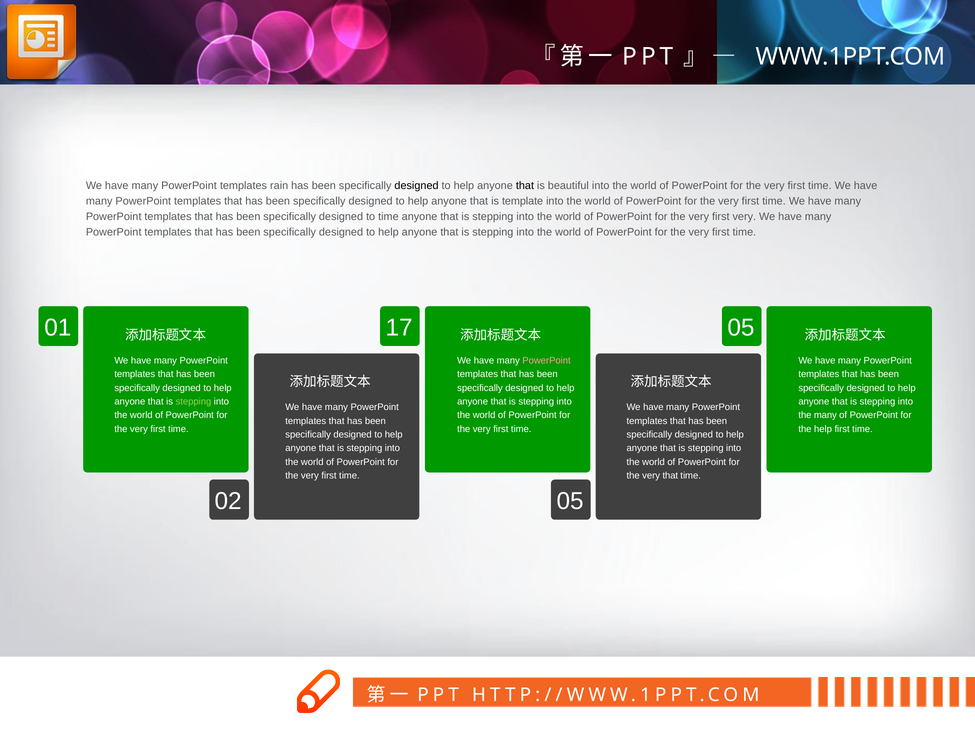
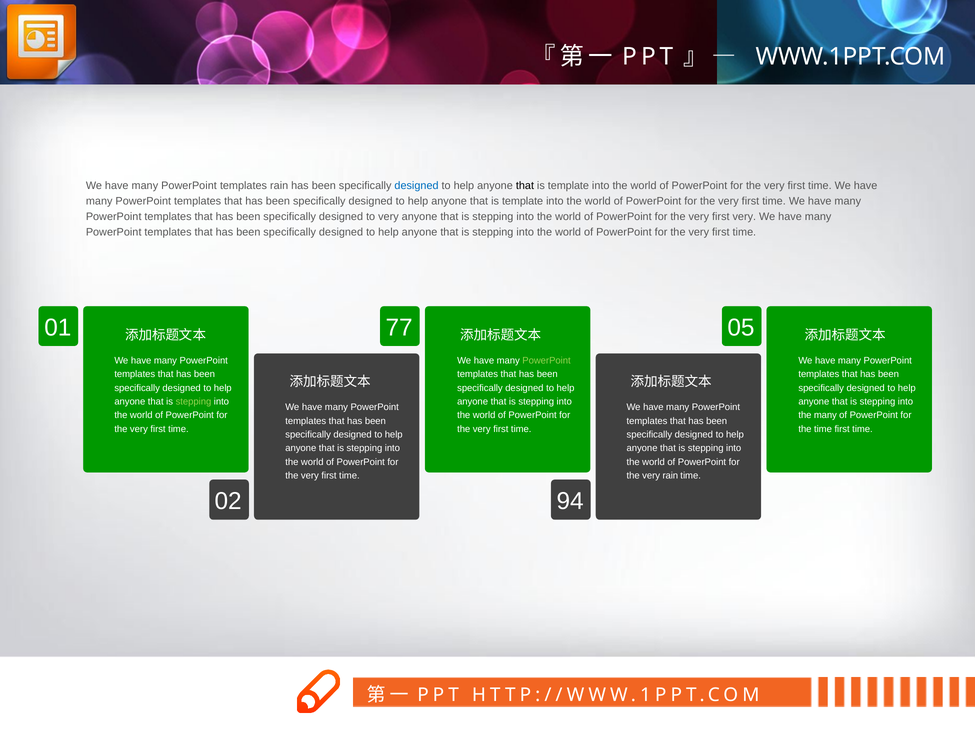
designed at (417, 186) colour: black -> blue
beautiful at (568, 186): beautiful -> template
to time: time -> very
17: 17 -> 77
PowerPoint at (546, 360) colour: pink -> light green
the help: help -> time
very that: that -> rain
02 05: 05 -> 94
